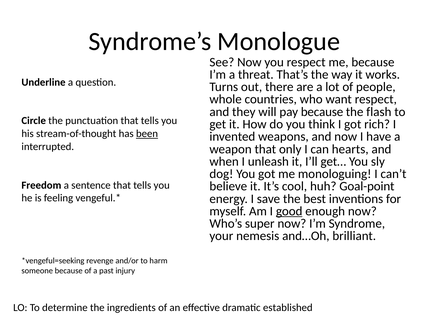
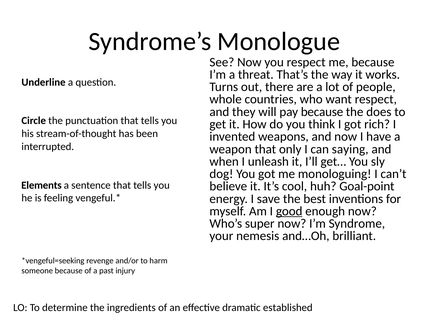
flash: flash -> does
been underline: present -> none
hearts: hearts -> saying
Freedom: Freedom -> Elements
